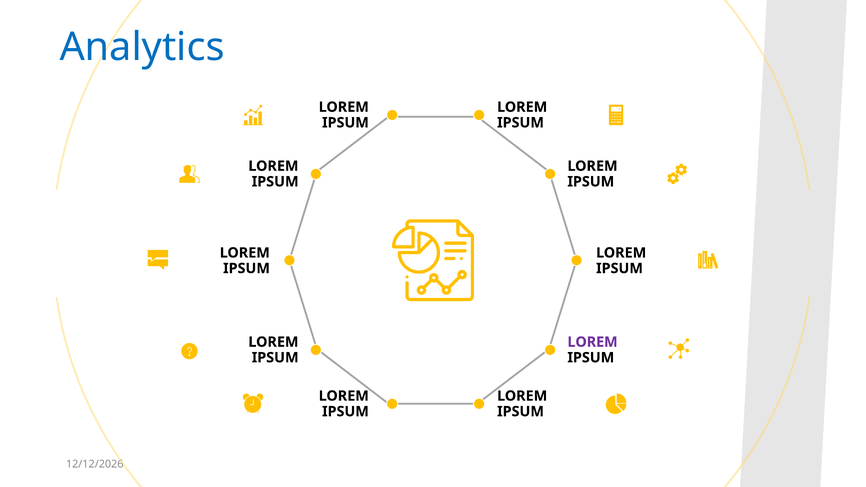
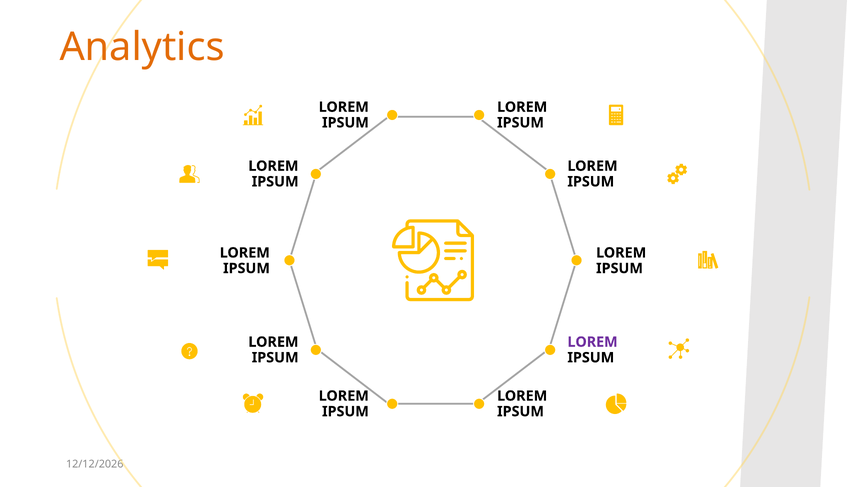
Analytics colour: blue -> orange
